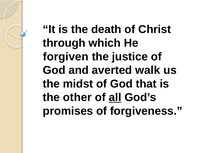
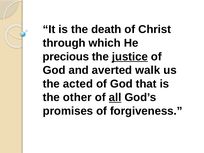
forgiven: forgiven -> precious
justice underline: none -> present
midst: midst -> acted
